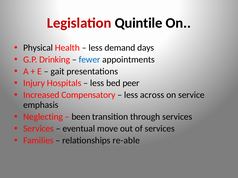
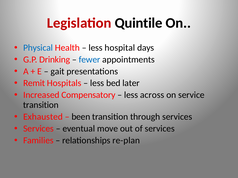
Physical colour: black -> blue
demand: demand -> hospital
Injury: Injury -> Remit
peer: peer -> later
emphasis at (41, 105): emphasis -> transition
Neglecting: Neglecting -> Exhausted
re-able: re-able -> re-plan
